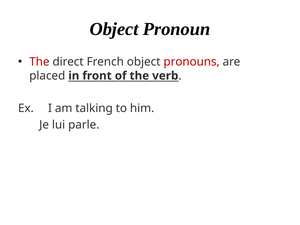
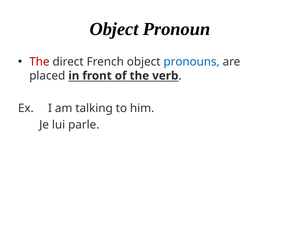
pronouns colour: red -> blue
